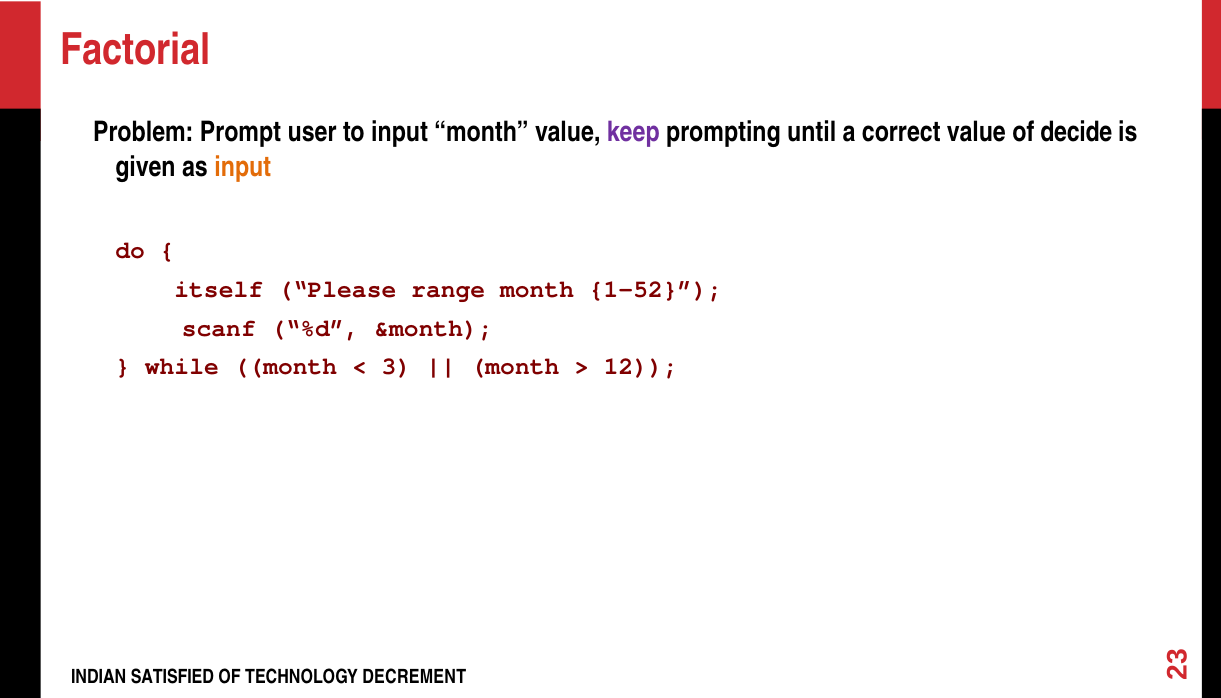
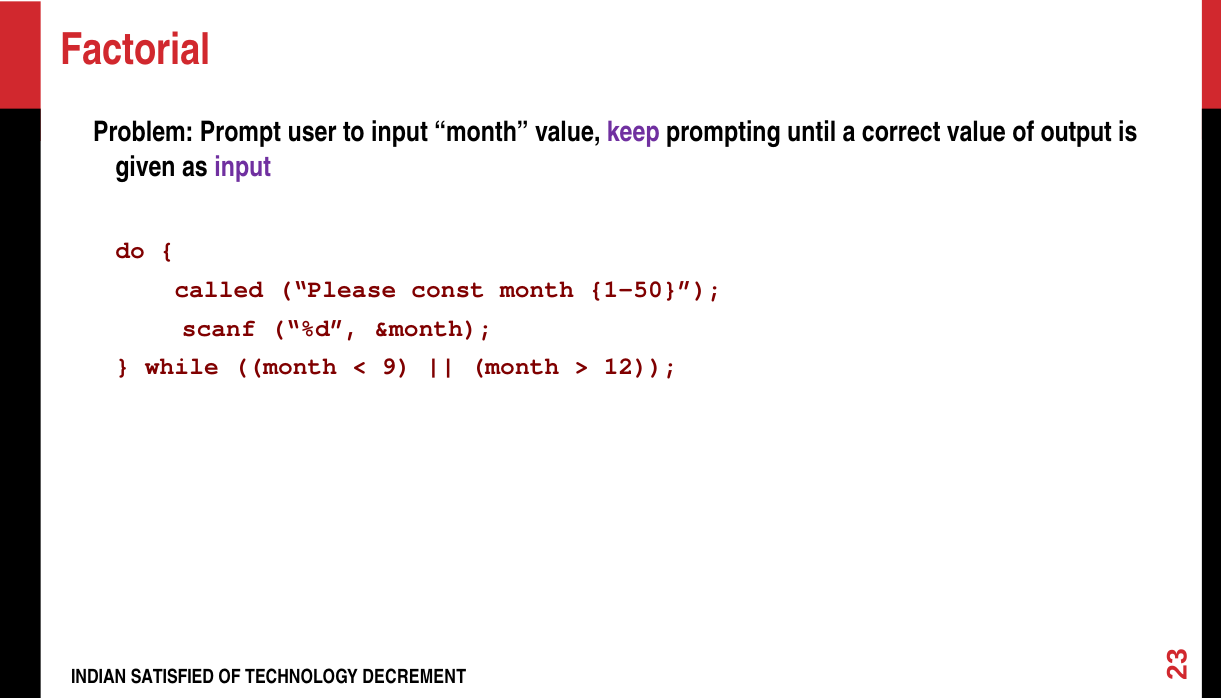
decide: decide -> output
input at (243, 167) colour: orange -> purple
itself: itself -> called
range: range -> const
1-52: 1-52 -> 1-50
3 at (397, 367): 3 -> 9
